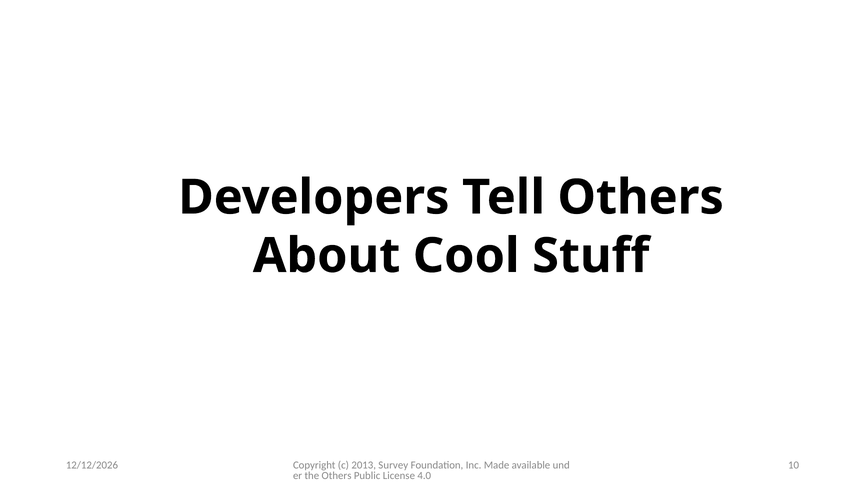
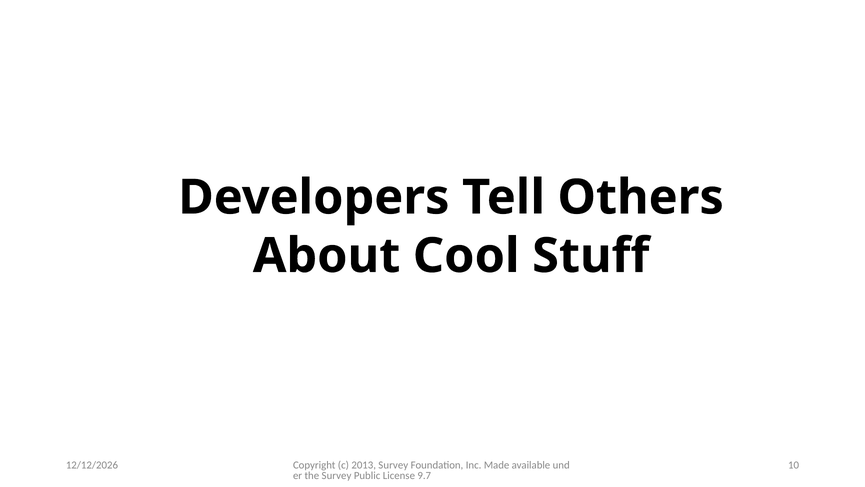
the Others: Others -> Survey
4.0: 4.0 -> 9.7
